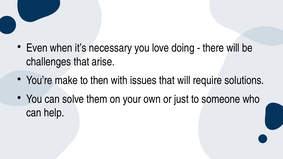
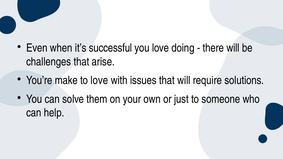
necessary: necessary -> successful
to then: then -> love
